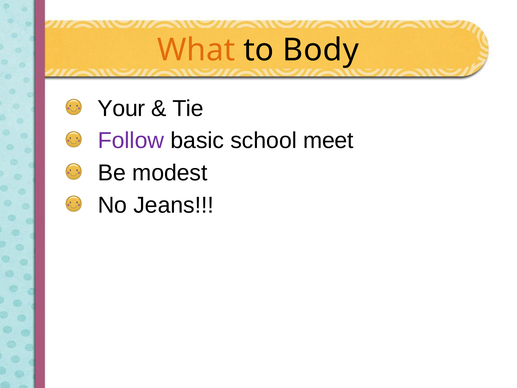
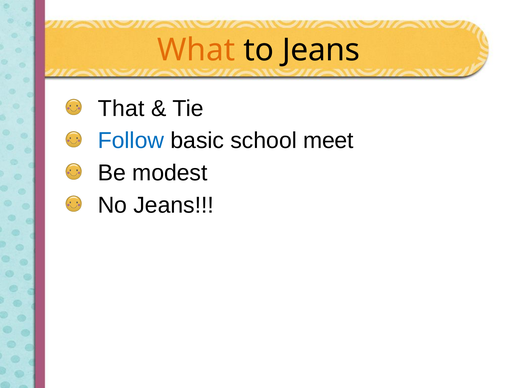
to Body: Body -> Jeans
Your: Your -> That
Follow colour: purple -> blue
